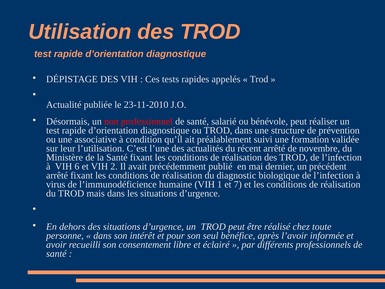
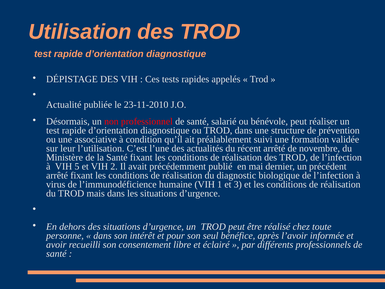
6: 6 -> 5
7: 7 -> 3
